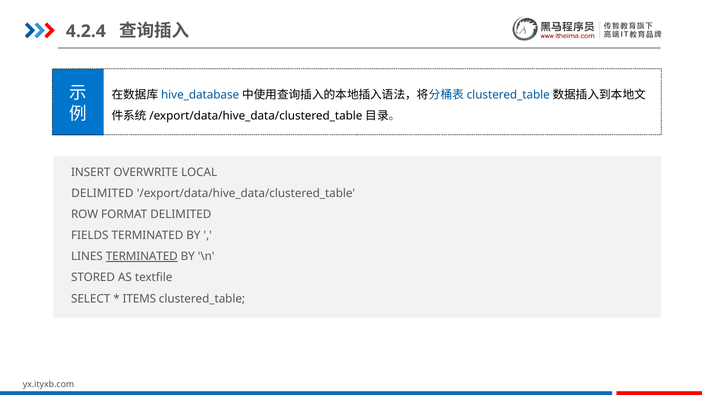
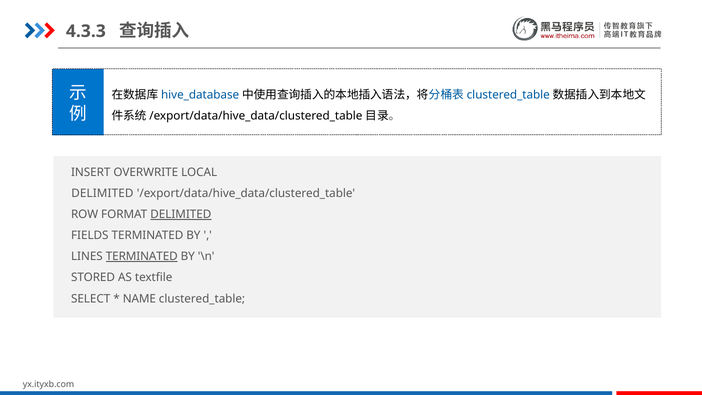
4.2.4: 4.2.4 -> 4.3.3
DELIMITED at (181, 214) underline: none -> present
ITEMS: ITEMS -> NAME
